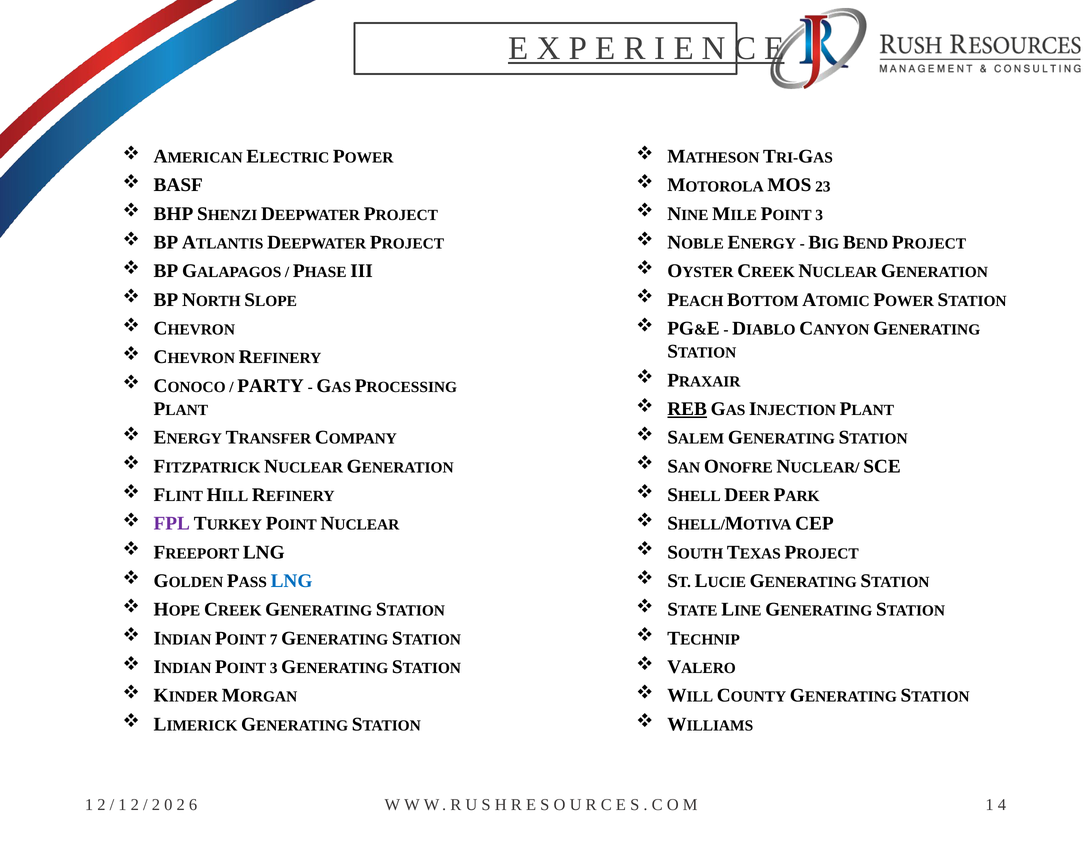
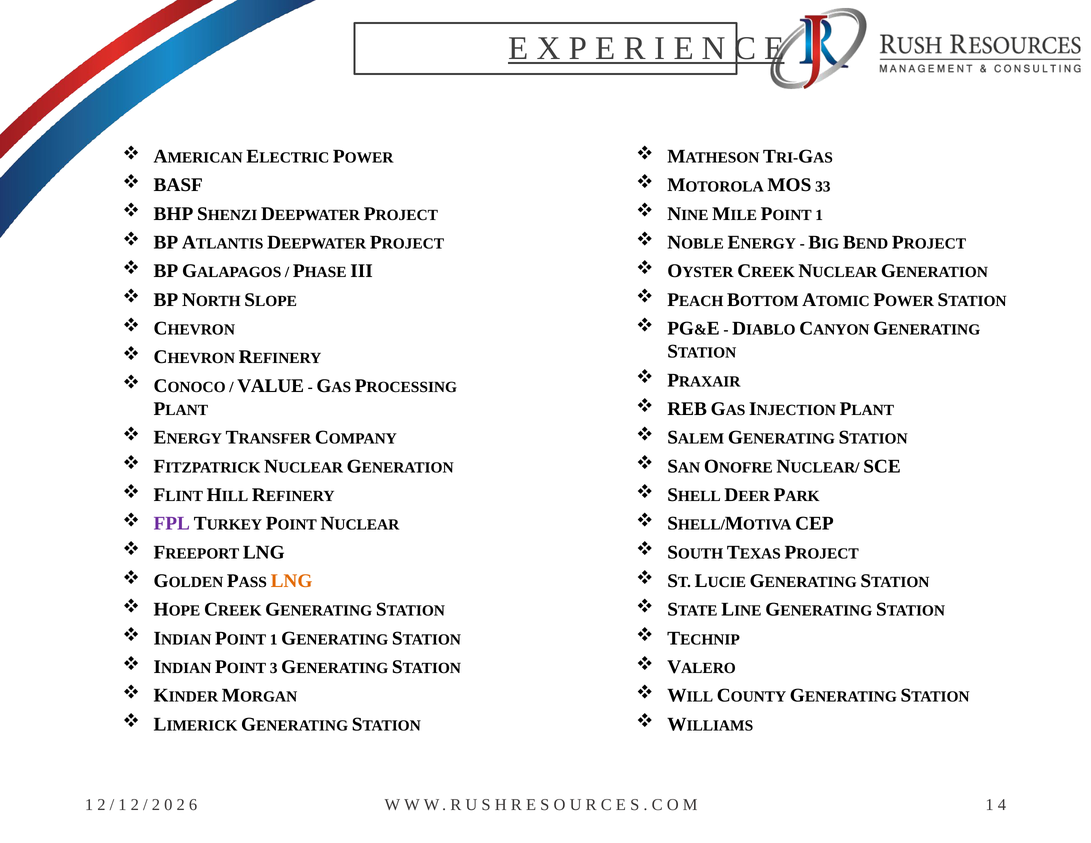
23: 23 -> 33
3 at (819, 215): 3 -> 1
PARTY: PARTY -> VALUE
REB underline: present -> none
LNG at (292, 581) colour: blue -> orange
7 at (274, 639): 7 -> 1
